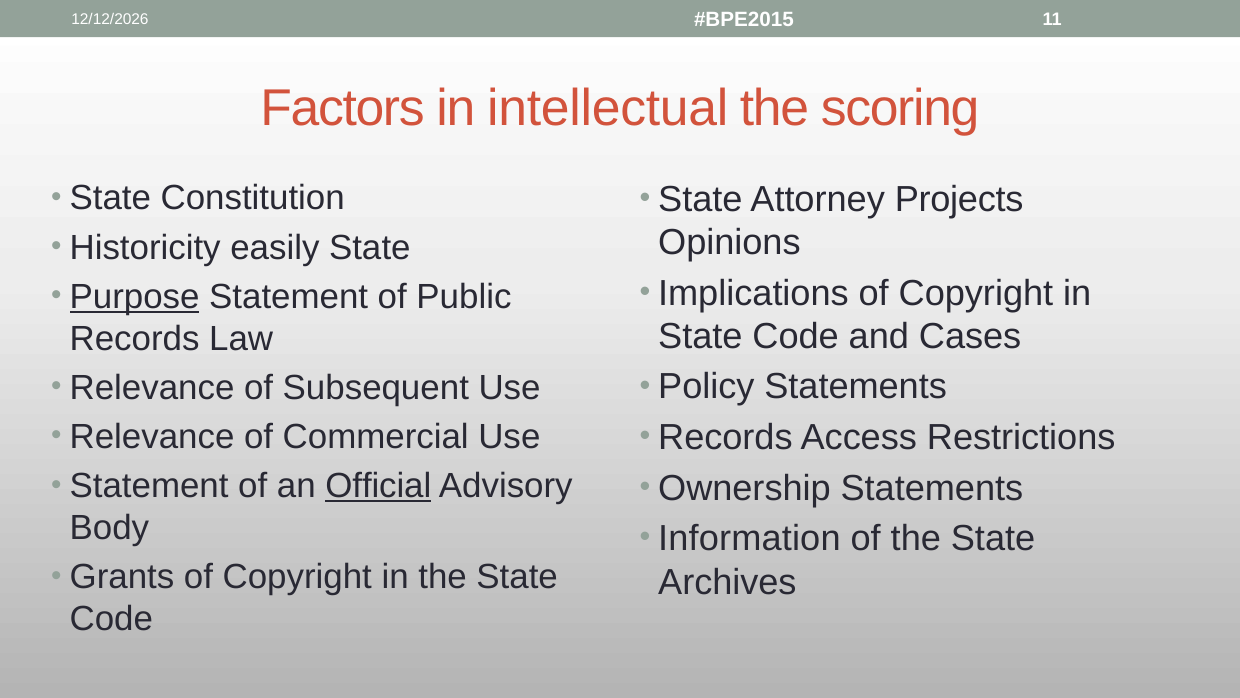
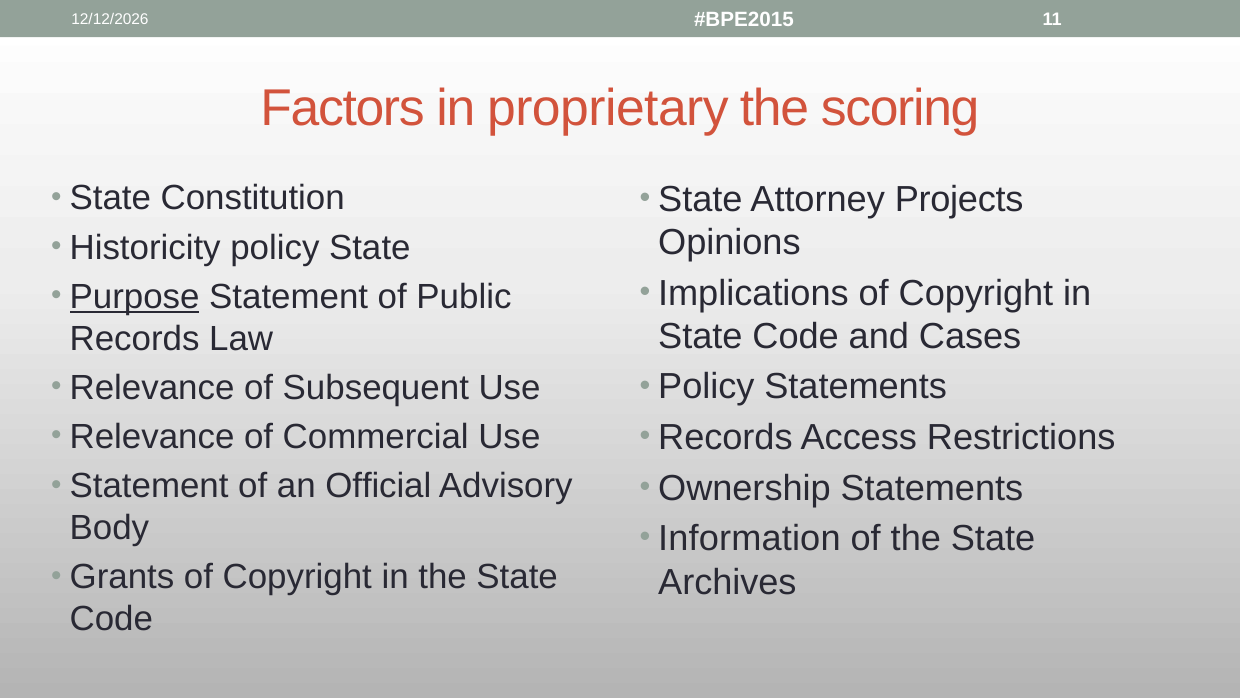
intellectual: intellectual -> proprietary
Historicity easily: easily -> policy
Official underline: present -> none
